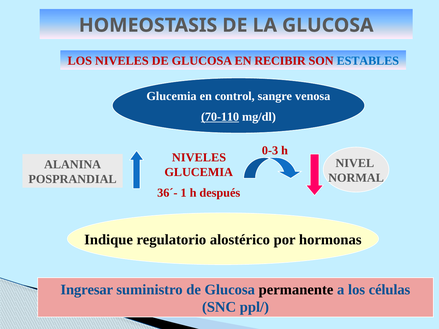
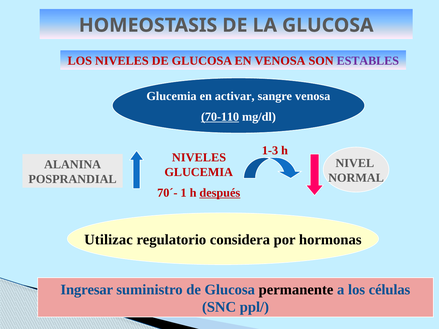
EN RECIBIR: RECIBIR -> VENOSA
ESTABLES colour: blue -> purple
control: control -> activar
0-3: 0-3 -> 1-3
36´-: 36´- -> 70´-
después underline: none -> present
Indique: Indique -> Utilizac
alostérico: alostérico -> considera
